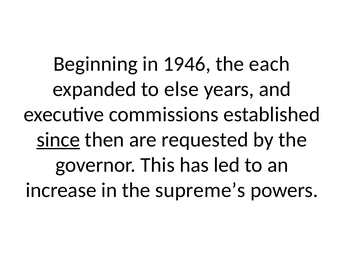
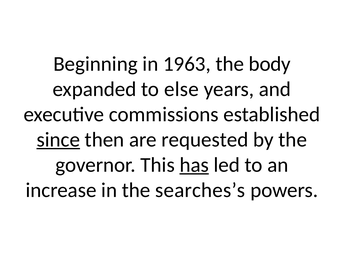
1946: 1946 -> 1963
each: each -> body
has underline: none -> present
supreme’s: supreme’s -> searches’s
